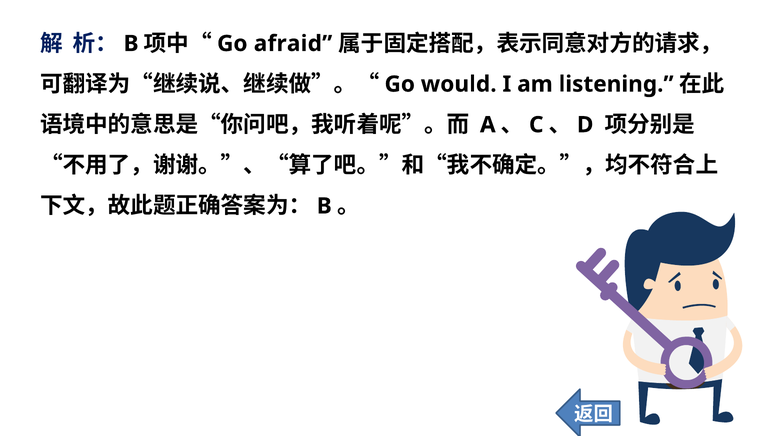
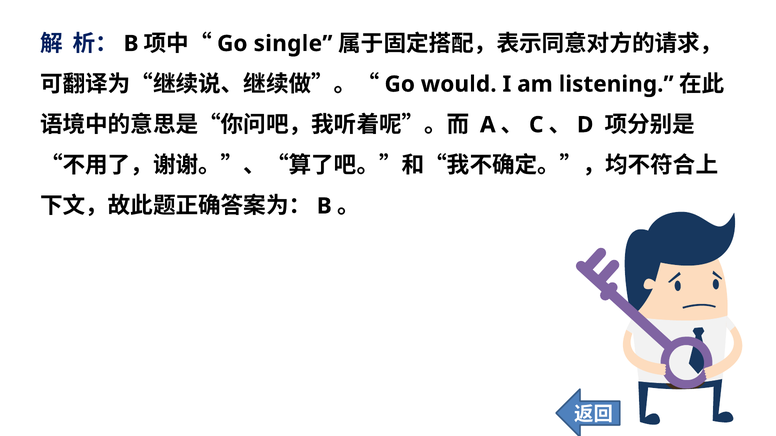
afraid: afraid -> single
